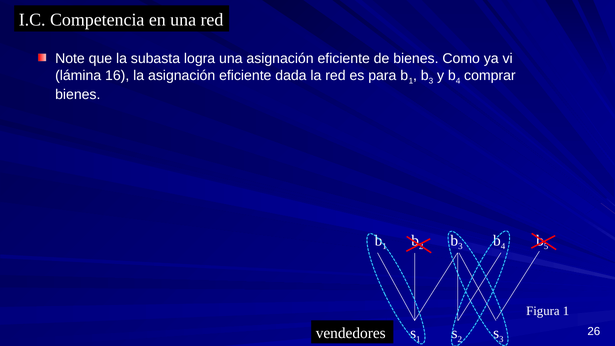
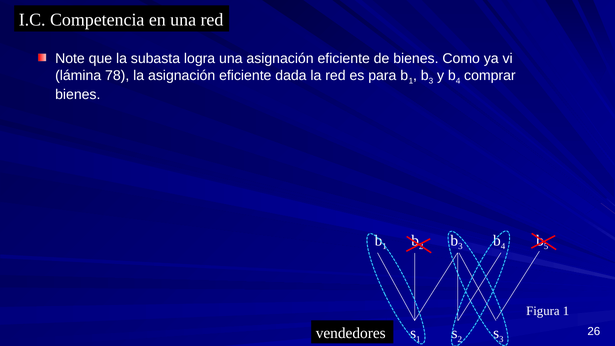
16: 16 -> 78
